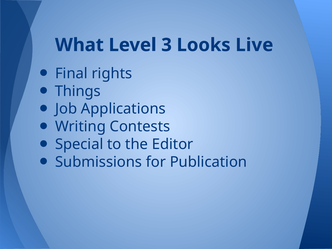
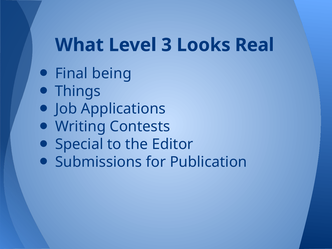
Live: Live -> Real
rights: rights -> being
